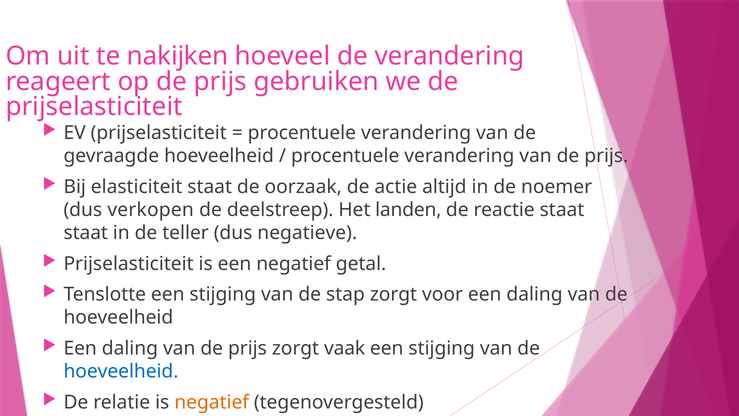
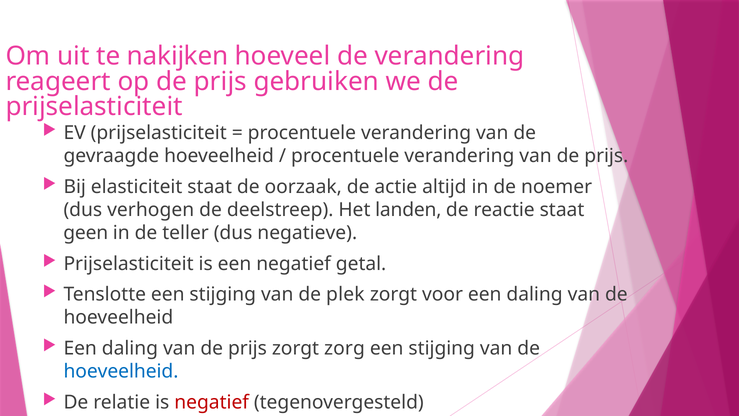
verkopen: verkopen -> verhogen
staat at (86, 233): staat -> geen
stap: stap -> plek
vaak: vaak -> zorg
negatief at (212, 402) colour: orange -> red
